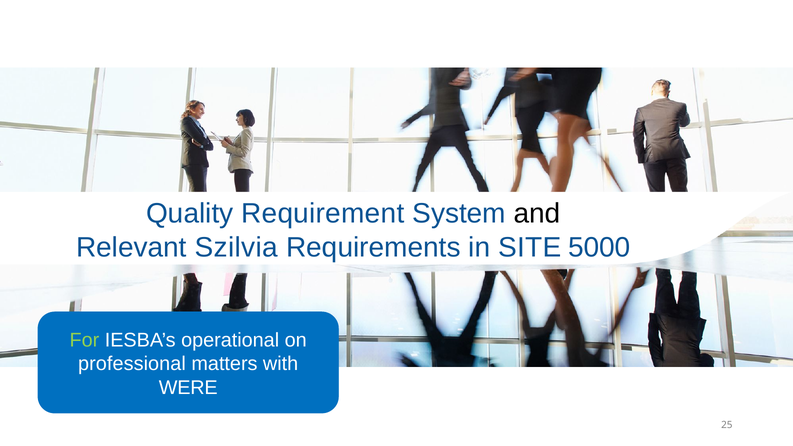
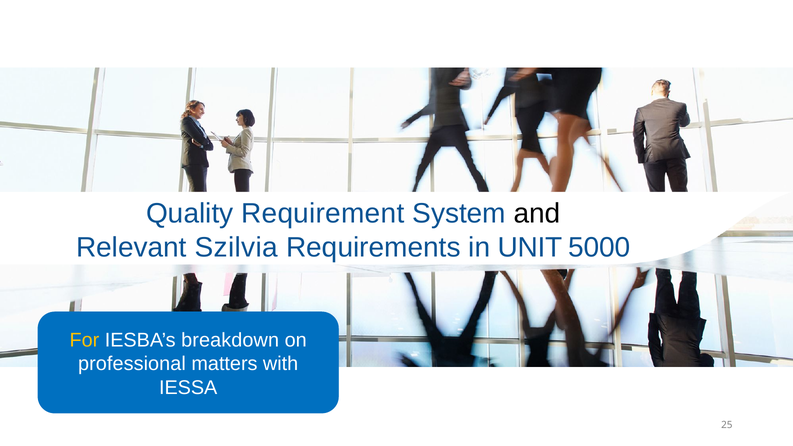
SITE: SITE -> UNIT
For colour: light green -> yellow
operational: operational -> breakdown
WERE: WERE -> IESSA
